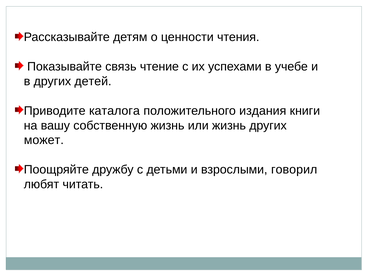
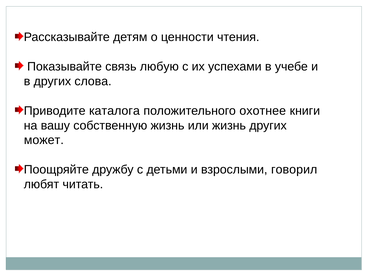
чтение: чтение -> любую
детей: детей -> слова
издания: издания -> охотнее
